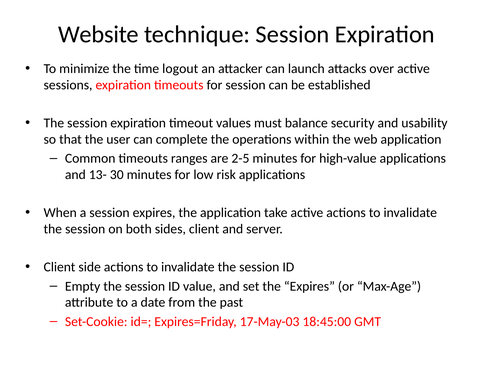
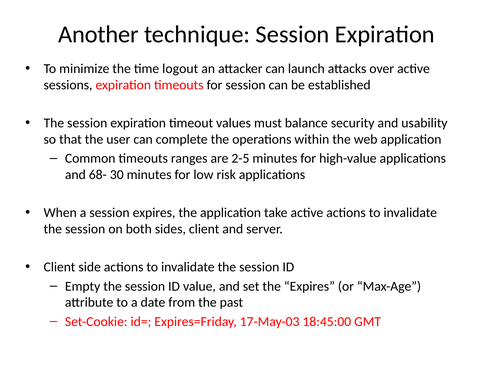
Website: Website -> Another
13-: 13- -> 68-
